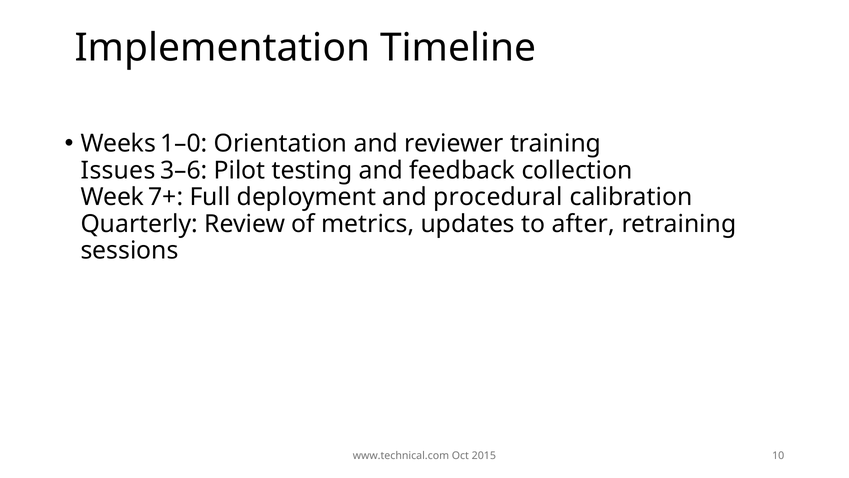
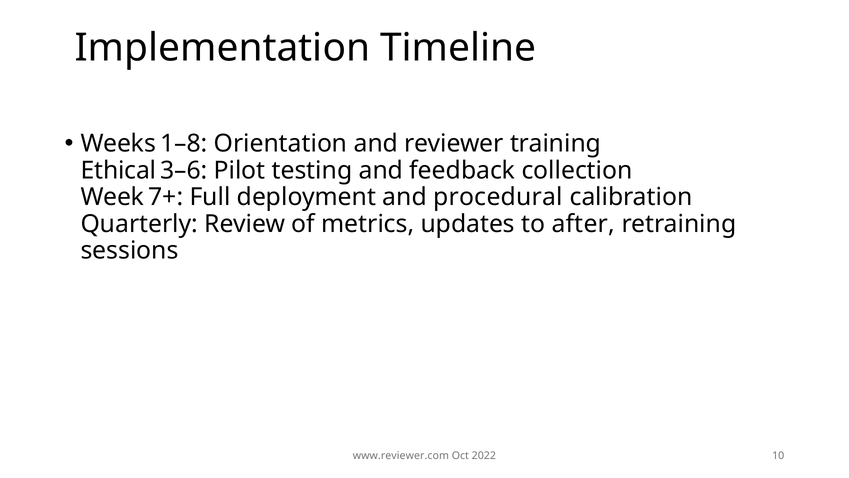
1–0: 1–0 -> 1–8
Issues: Issues -> Ethical
www.technical.com: www.technical.com -> www.reviewer.com
2015: 2015 -> 2022
